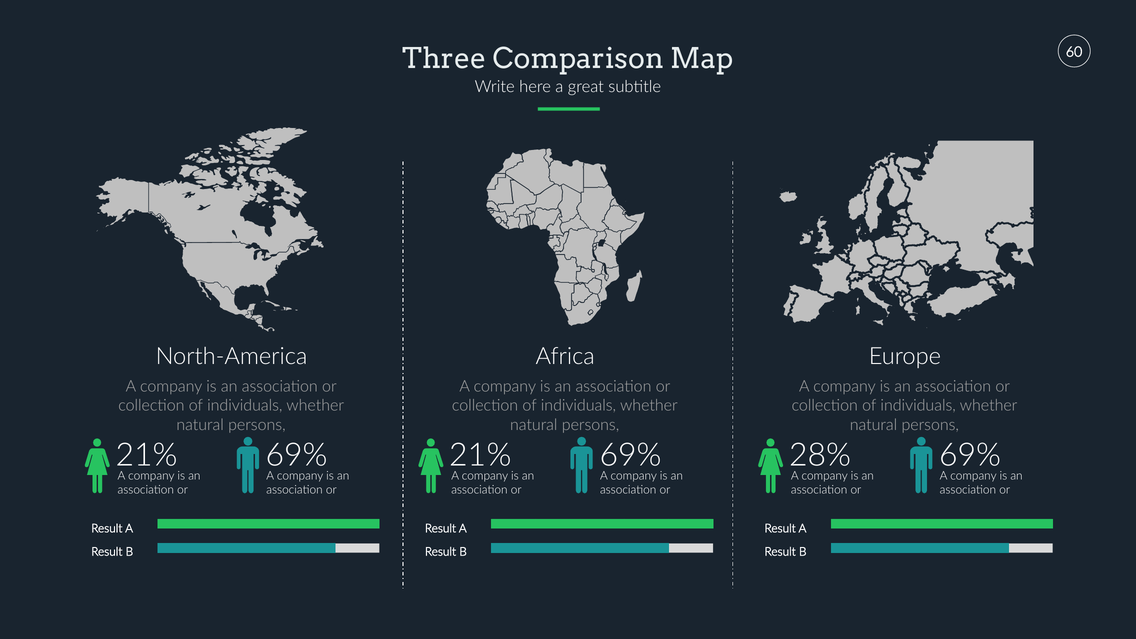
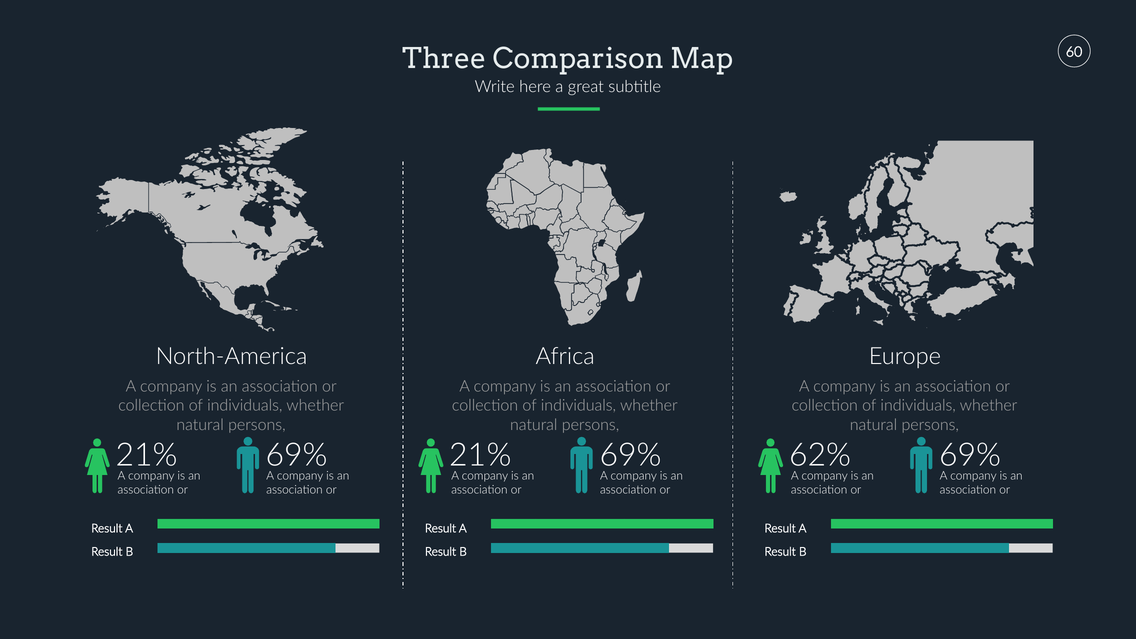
28%: 28% -> 62%
